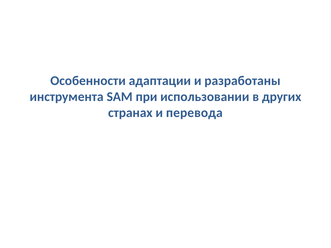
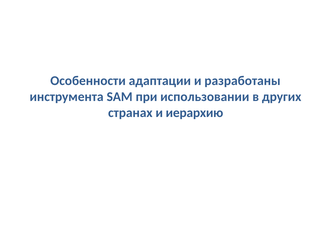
перевода: перевода -> иерархию
